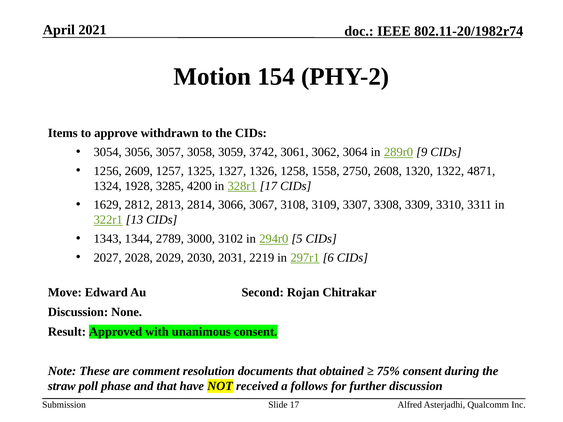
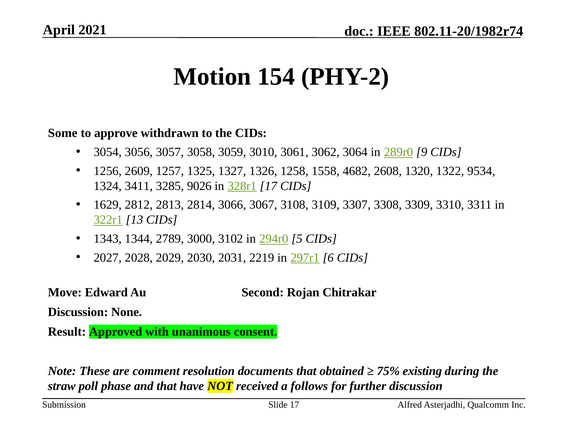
Items: Items -> Some
3742: 3742 -> 3010
2750: 2750 -> 4682
4871: 4871 -> 9534
1928: 1928 -> 3411
4200: 4200 -> 9026
75% consent: consent -> existing
